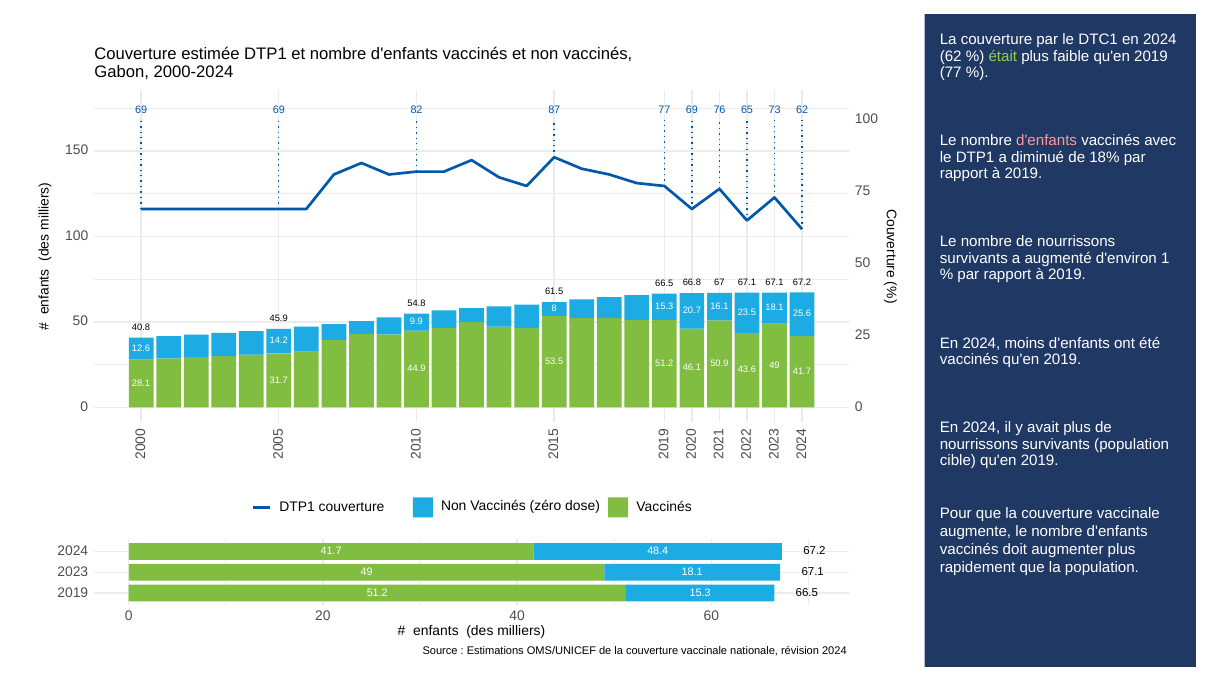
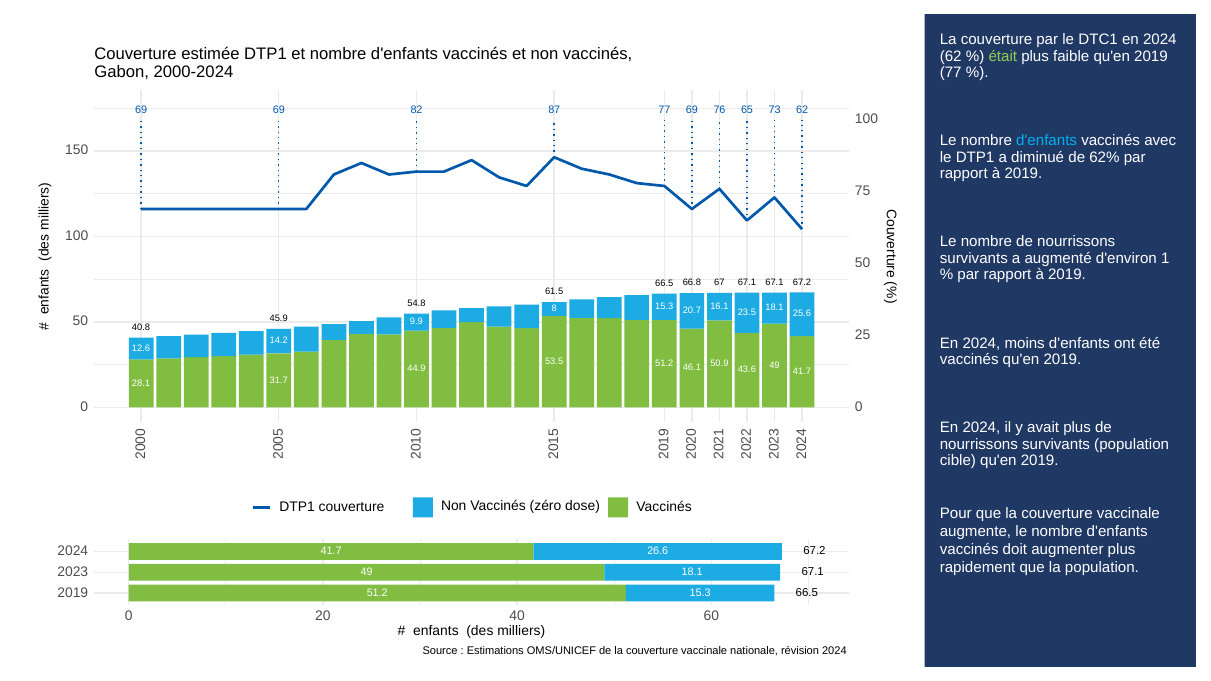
d'enfants at (1047, 141) colour: pink -> light blue
18%: 18% -> 62%
48.4: 48.4 -> 26.6
